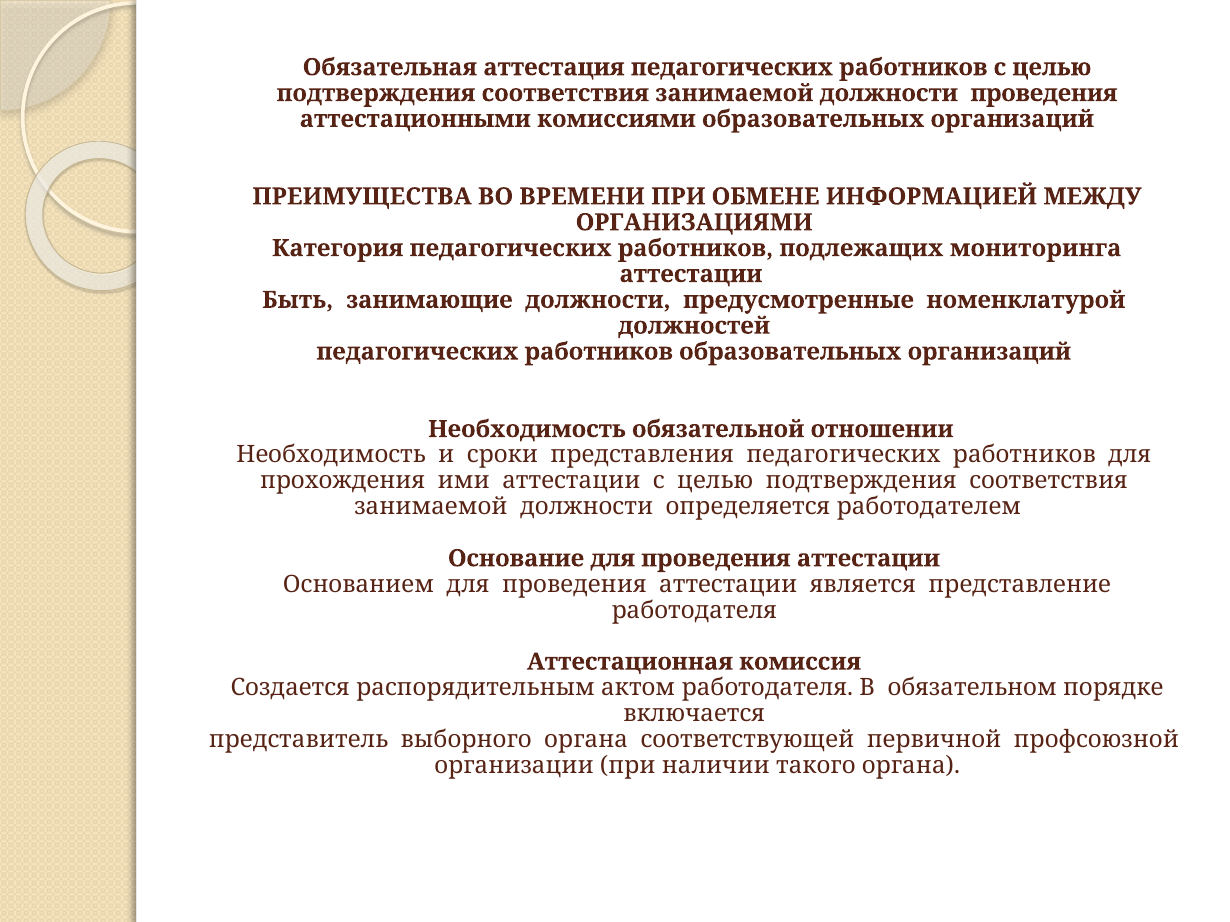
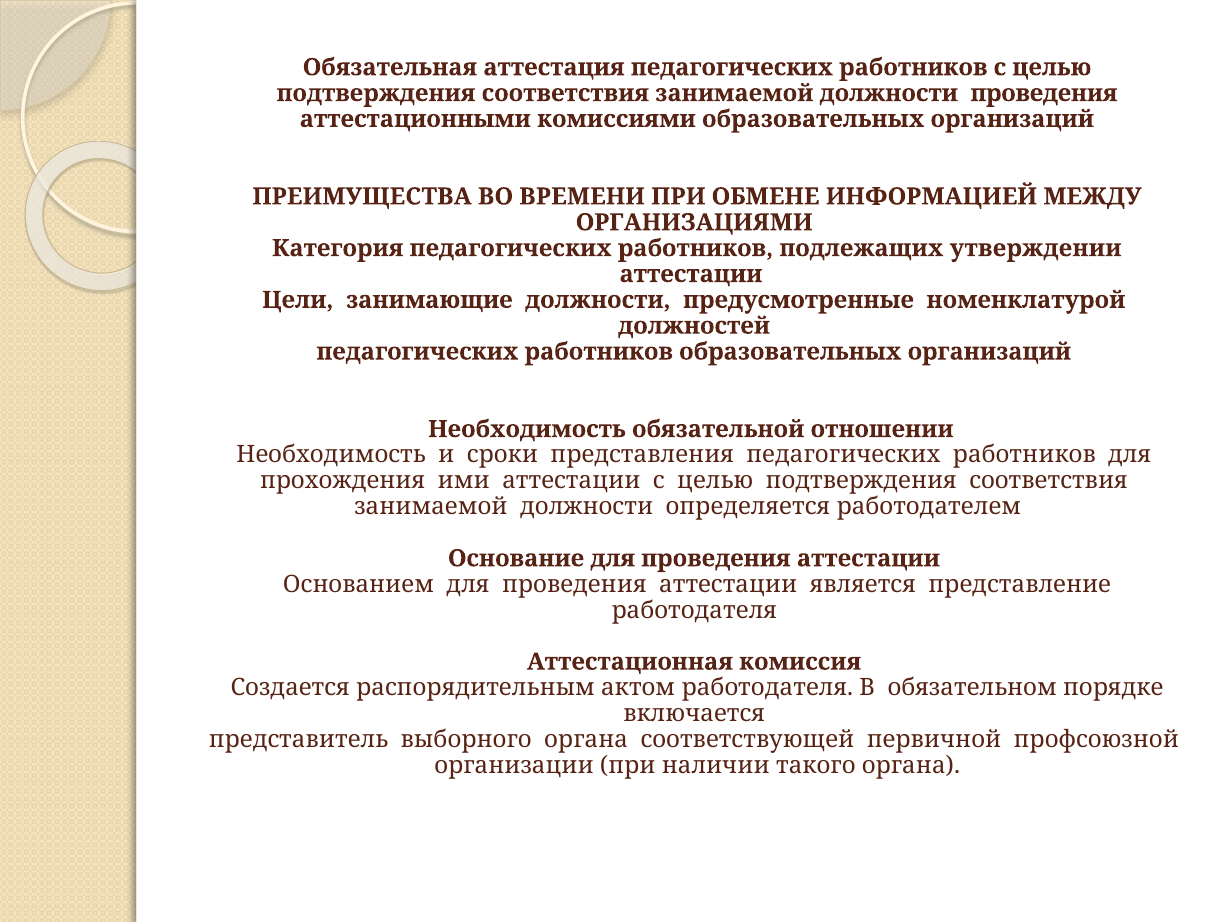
мониторинга: мониторинга -> утверждении
Быть: Быть -> Цели
